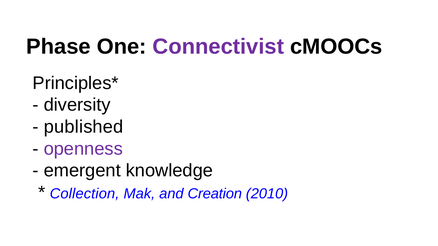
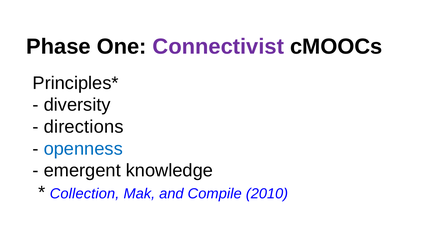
published: published -> directions
openness colour: purple -> blue
Creation: Creation -> Compile
